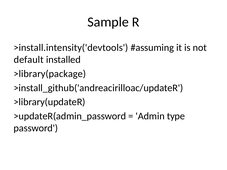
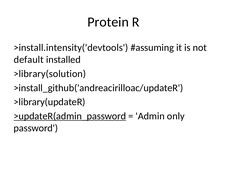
Sample: Sample -> Protein
>library(package: >library(package -> >library(solution
>updateR(admin_password underline: none -> present
type: type -> only
